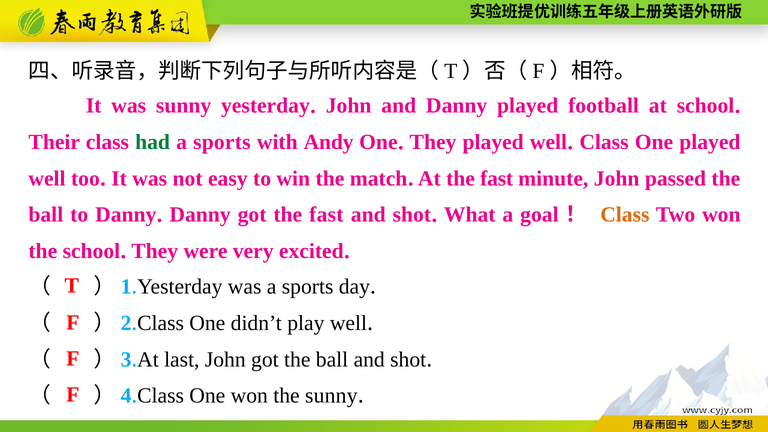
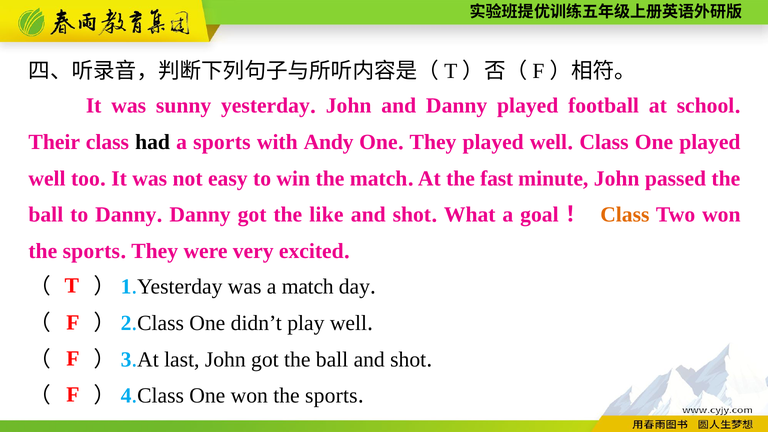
had colour: green -> black
got the fast: fast -> like
school at (91, 251): school -> sports
was a sports: sports -> match
One won the sunny: sunny -> sports
